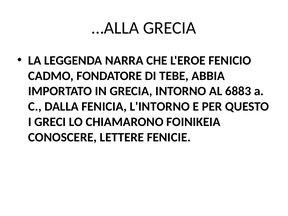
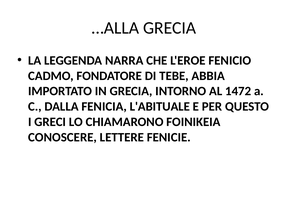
6883: 6883 -> 1472
L'INTORNO: L'INTORNO -> L'ABITUALE
